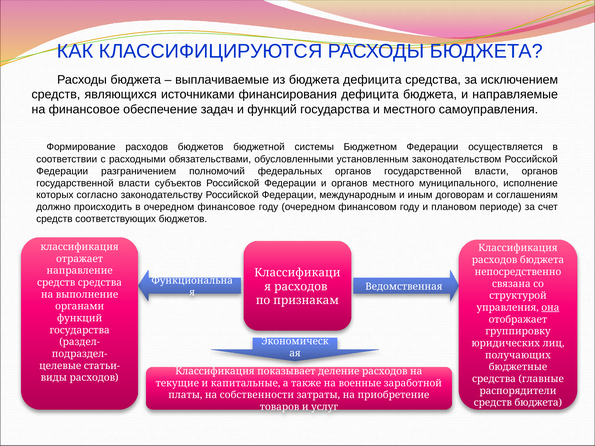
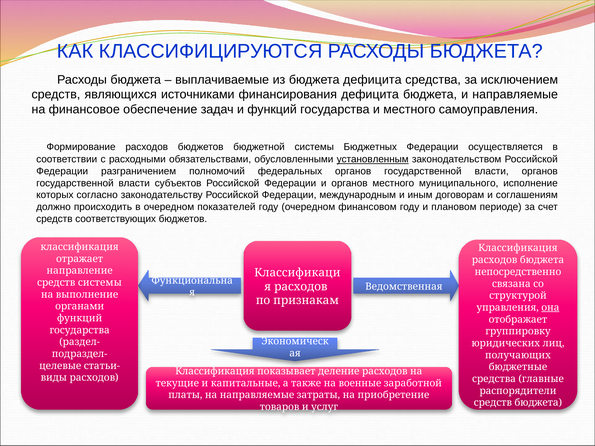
Бюджетном: Бюджетном -> Бюджетных
установленным underline: none -> present
очередном финансовое: финансовое -> показателей
средств средства: средства -> системы
на собственности: собственности -> направляемые
